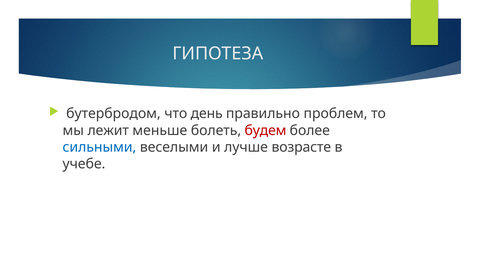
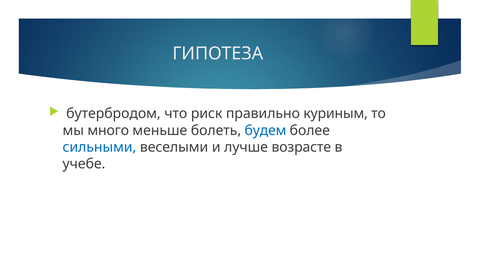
день: день -> риск
проблем: проблем -> куриным
лежит: лежит -> много
будем colour: red -> blue
